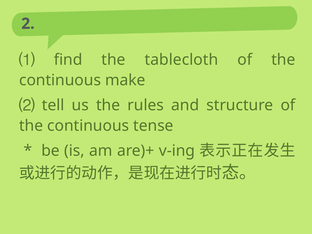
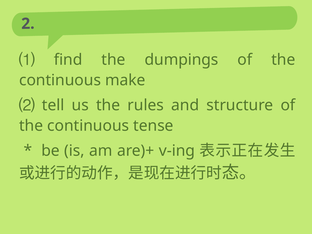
tablecloth: tablecloth -> dumpings
